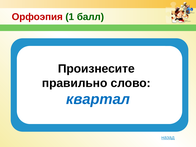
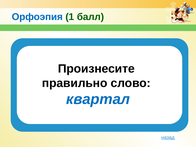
Орфоэпия colour: red -> blue
